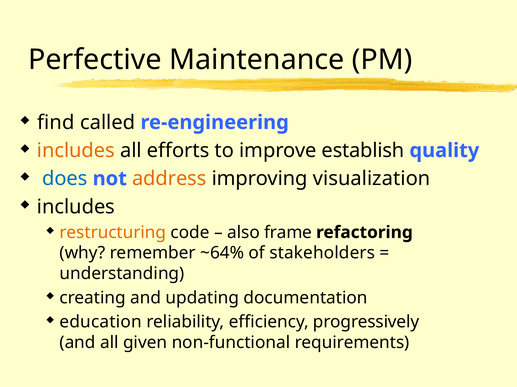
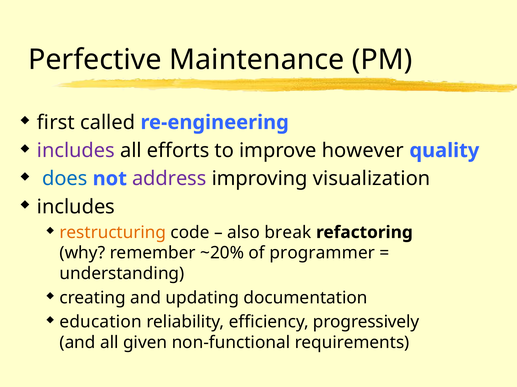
find: find -> first
includes at (76, 151) colour: orange -> purple
establish: establish -> however
address colour: orange -> purple
frame: frame -> break
~64%: ~64% -> ~20%
stakeholders: stakeholders -> programmer
